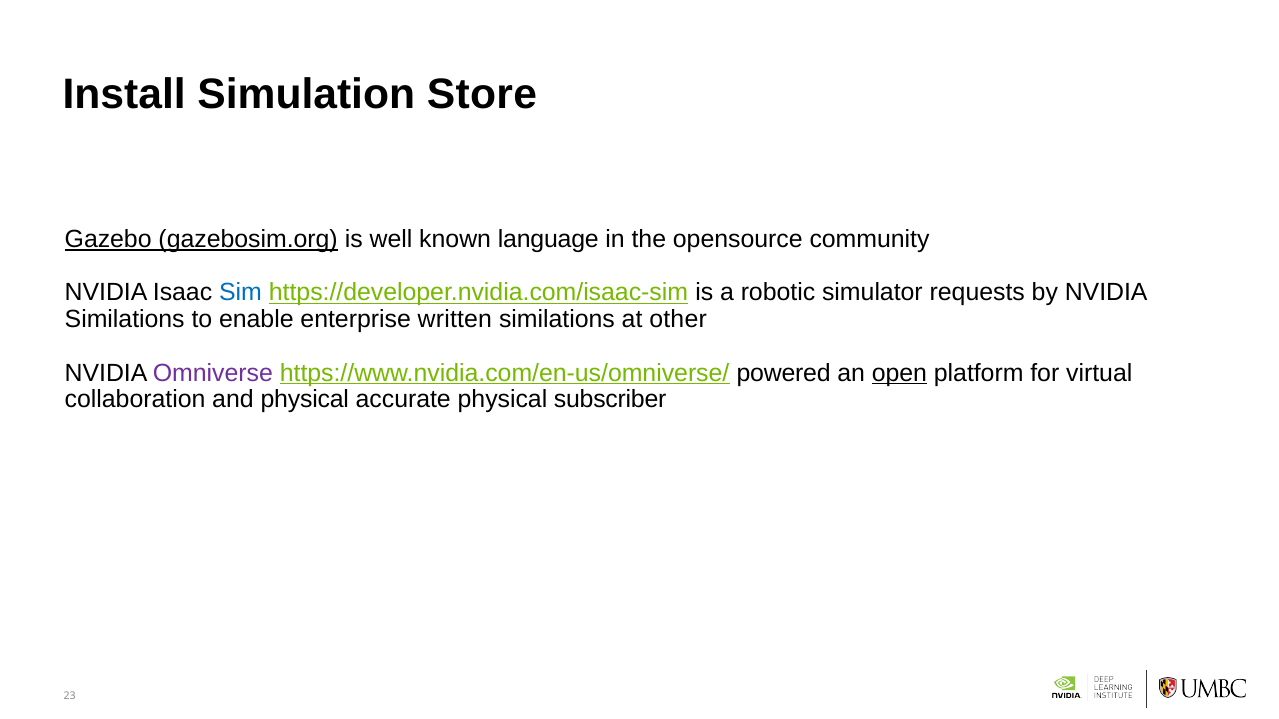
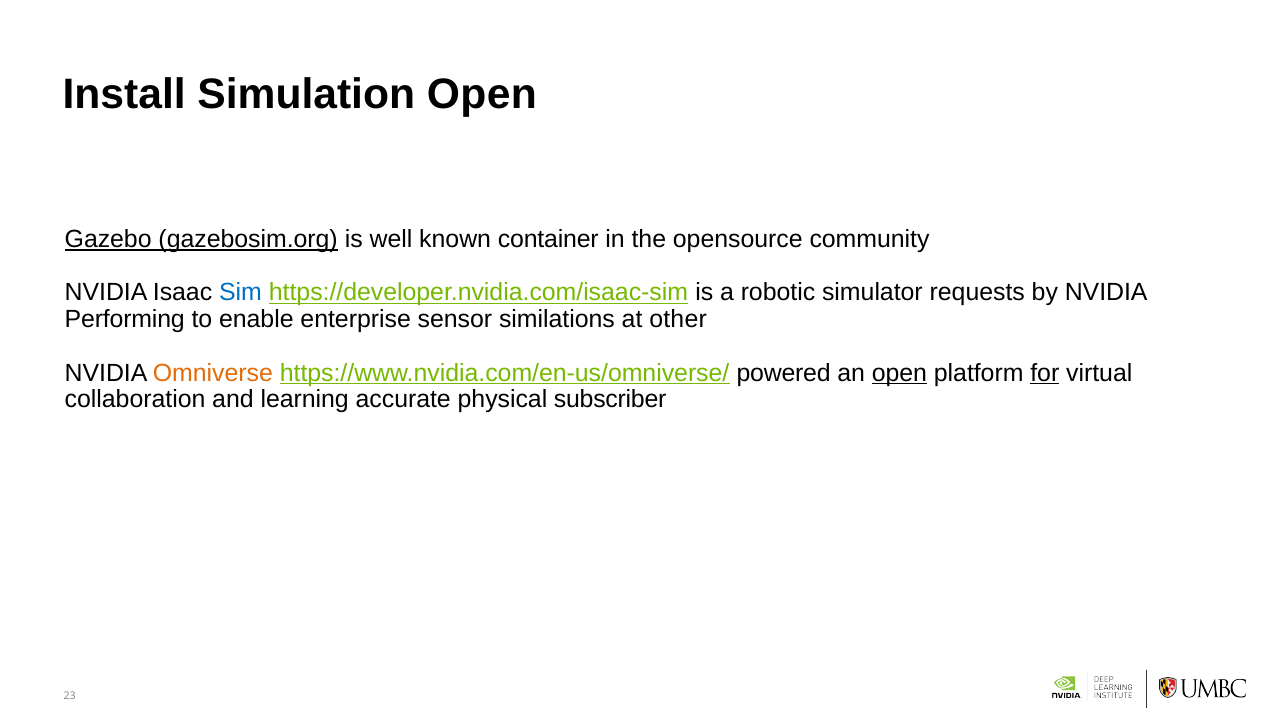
Simulation Store: Store -> Open
language: language -> container
Similations at (125, 320): Similations -> Performing
written: written -> sensor
Omniverse colour: purple -> orange
for underline: none -> present
and physical: physical -> learning
